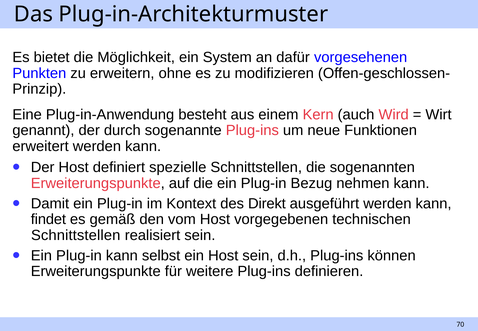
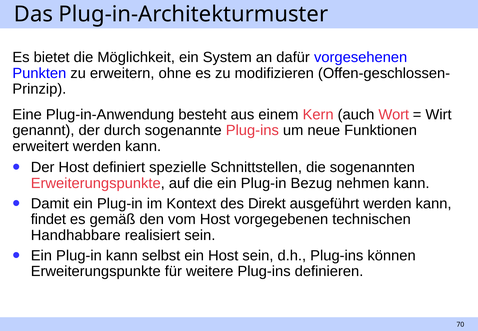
Wird: Wird -> Wort
Schnittstellen at (76, 235): Schnittstellen -> Handhabbare
